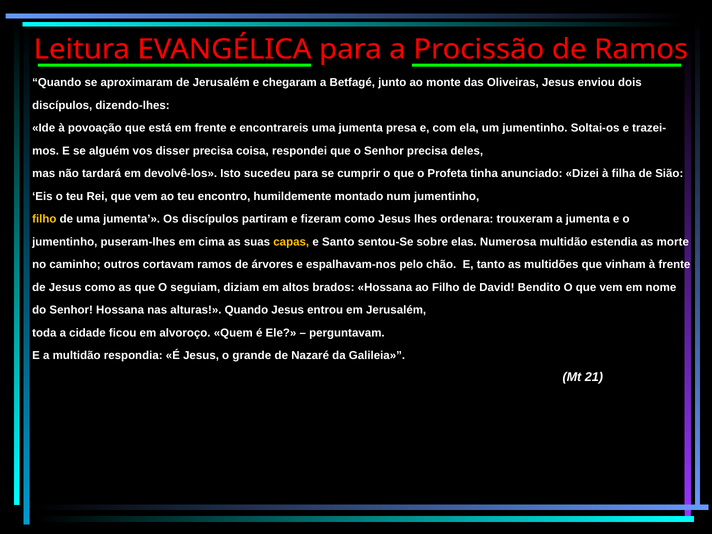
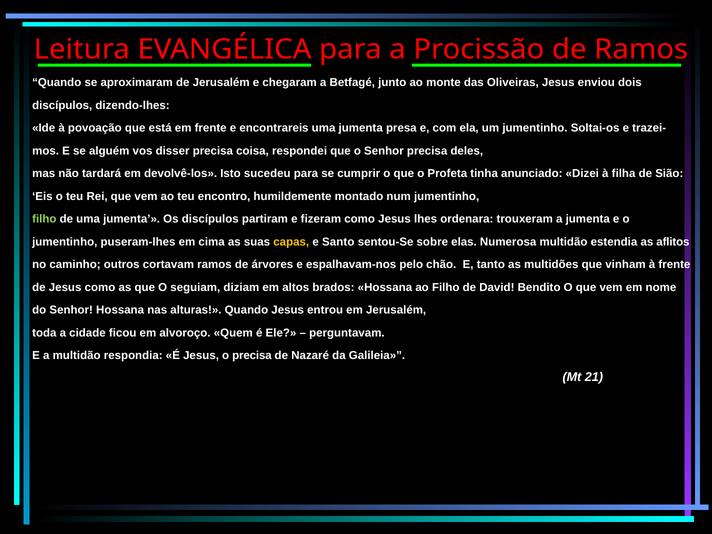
filho at (44, 219) colour: yellow -> light green
morte: morte -> aflitos
o grande: grande -> precisa
